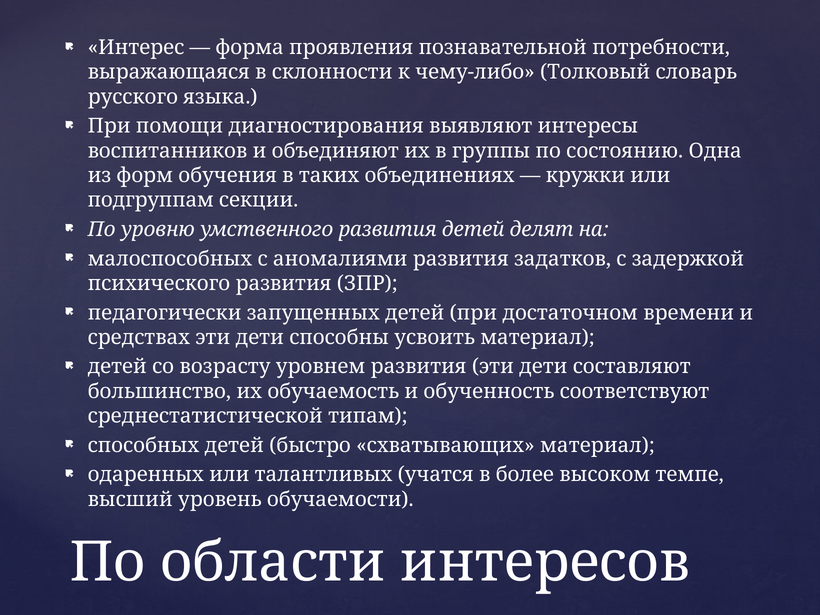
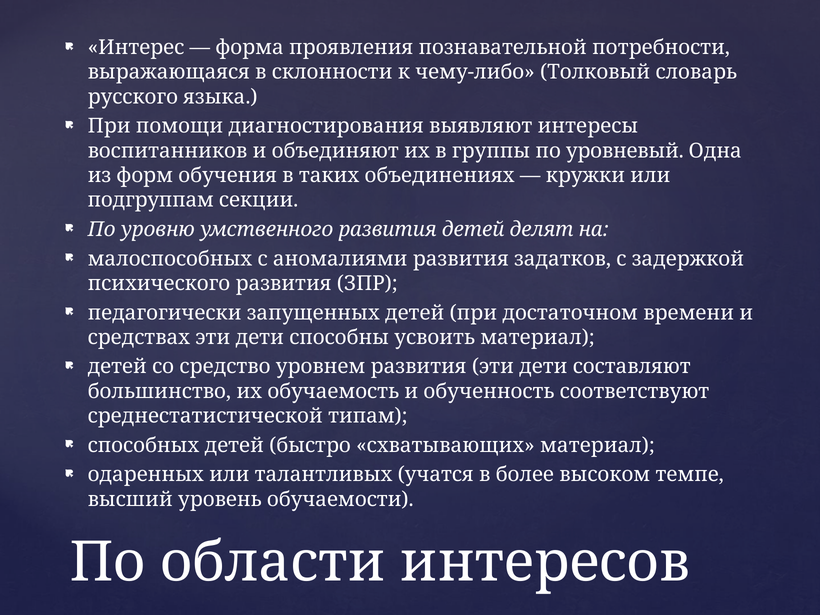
состоянию: состоянию -> уровневый
возрасту: возрасту -> средство
